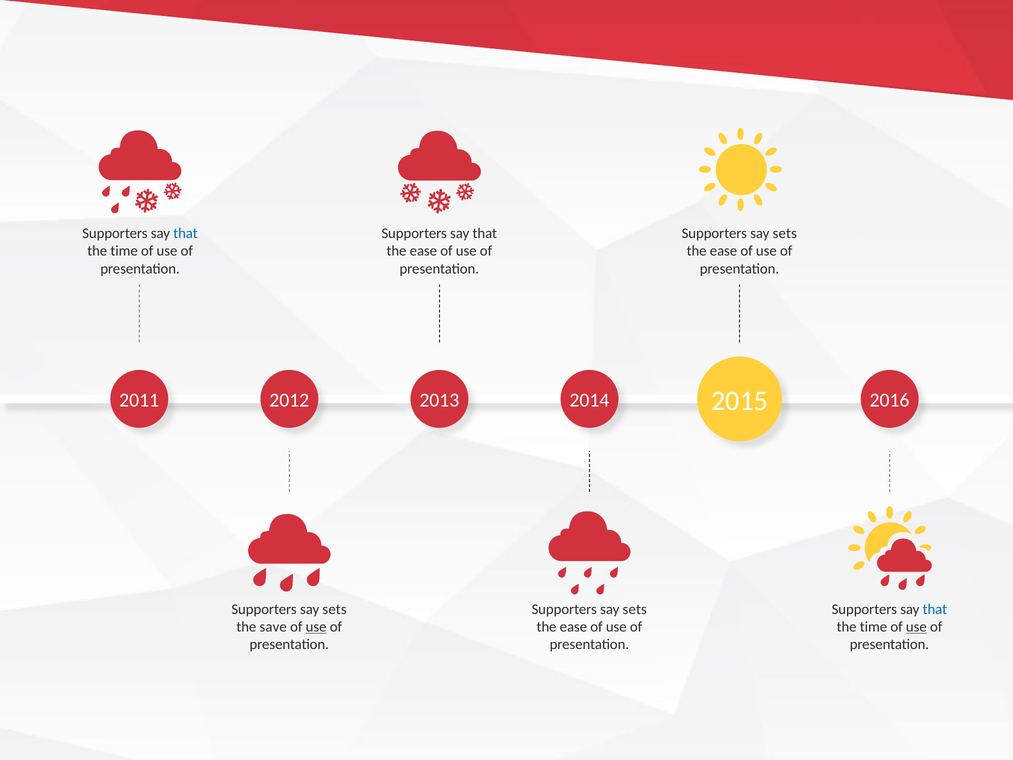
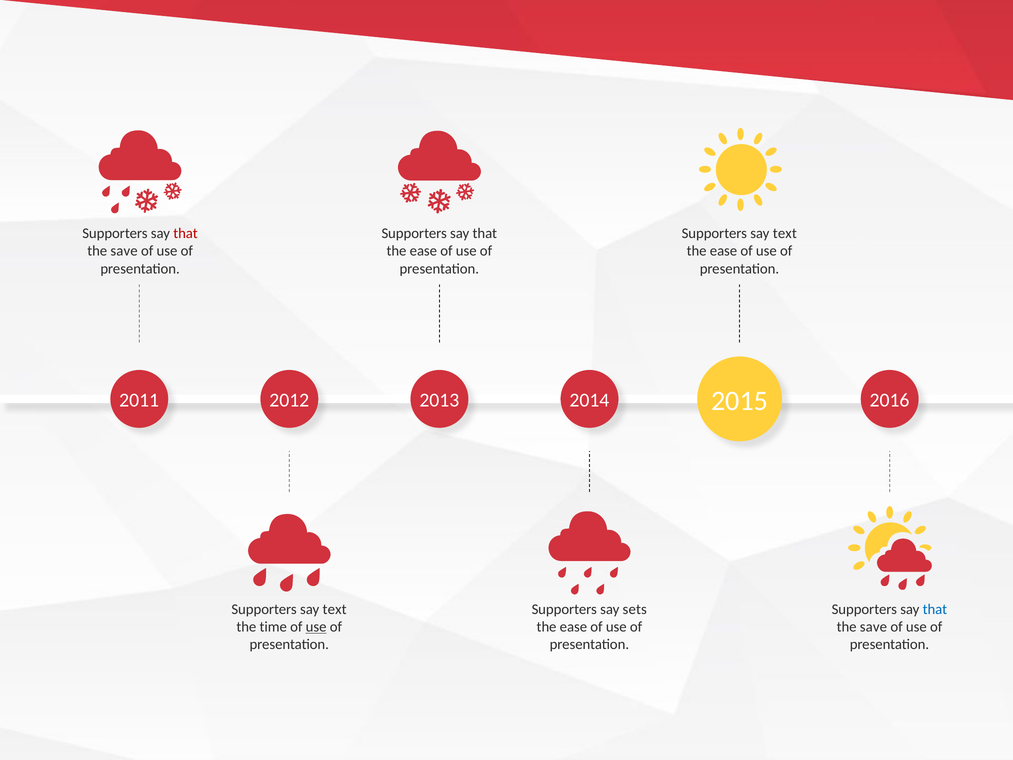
that at (186, 233) colour: blue -> red
sets at (785, 233): sets -> text
time at (124, 251): time -> save
sets at (335, 609): sets -> text
save: save -> time
time at (873, 627): time -> save
use at (916, 627) underline: present -> none
